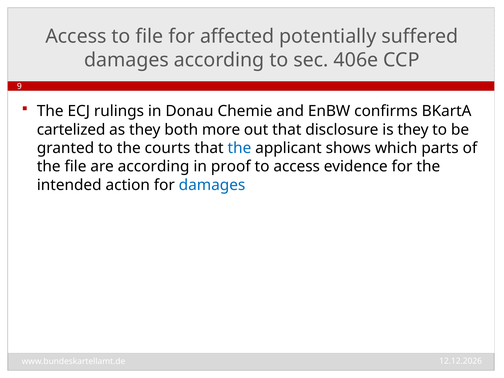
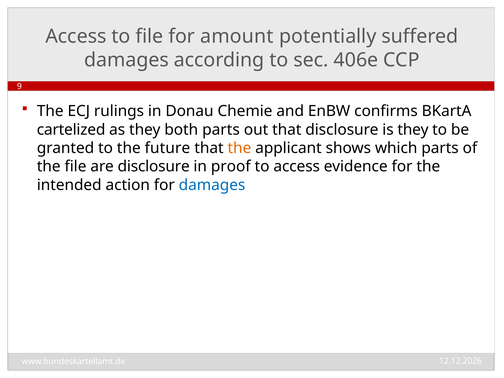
affected: affected -> amount
both more: more -> parts
courts: courts -> future
the at (239, 148) colour: blue -> orange
are according: according -> disclosure
